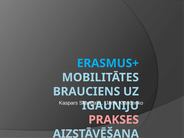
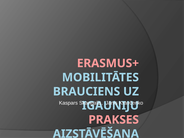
ERASMUS+ colour: light blue -> pink
